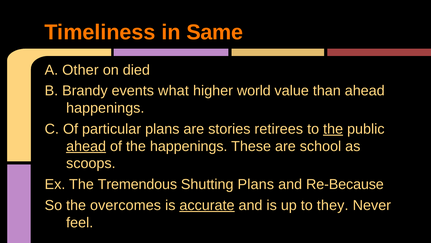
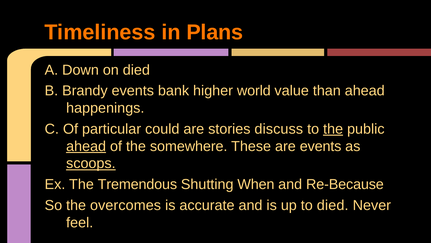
Same: Same -> Plans
Other: Other -> Down
what: what -> bank
particular plans: plans -> could
retirees: retirees -> discuss
the happenings: happenings -> somewhere
are school: school -> events
scoops underline: none -> present
Shutting Plans: Plans -> When
accurate underline: present -> none
to they: they -> died
